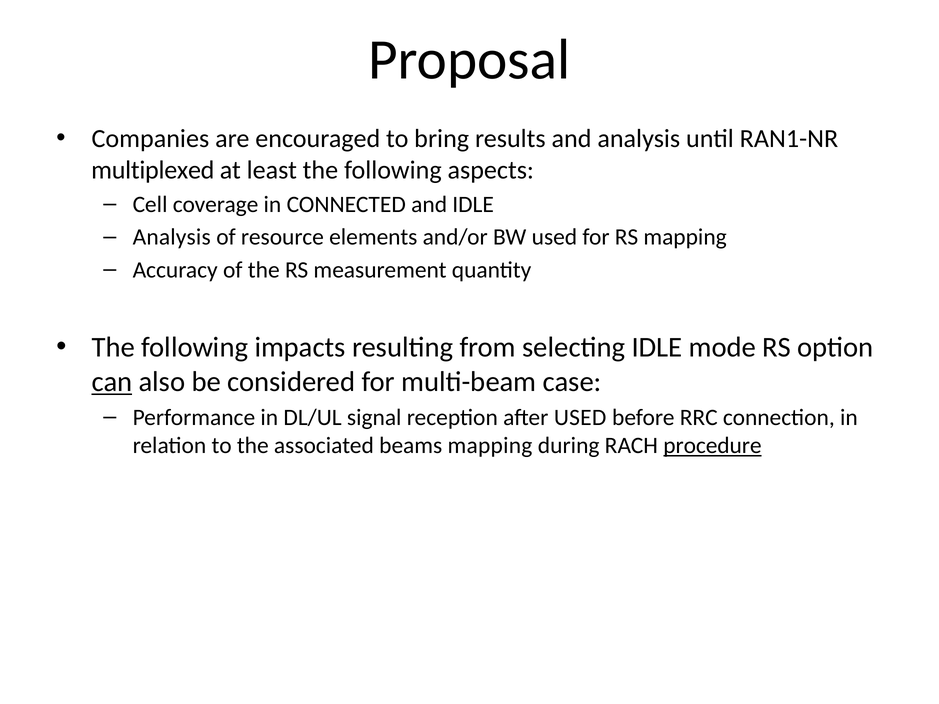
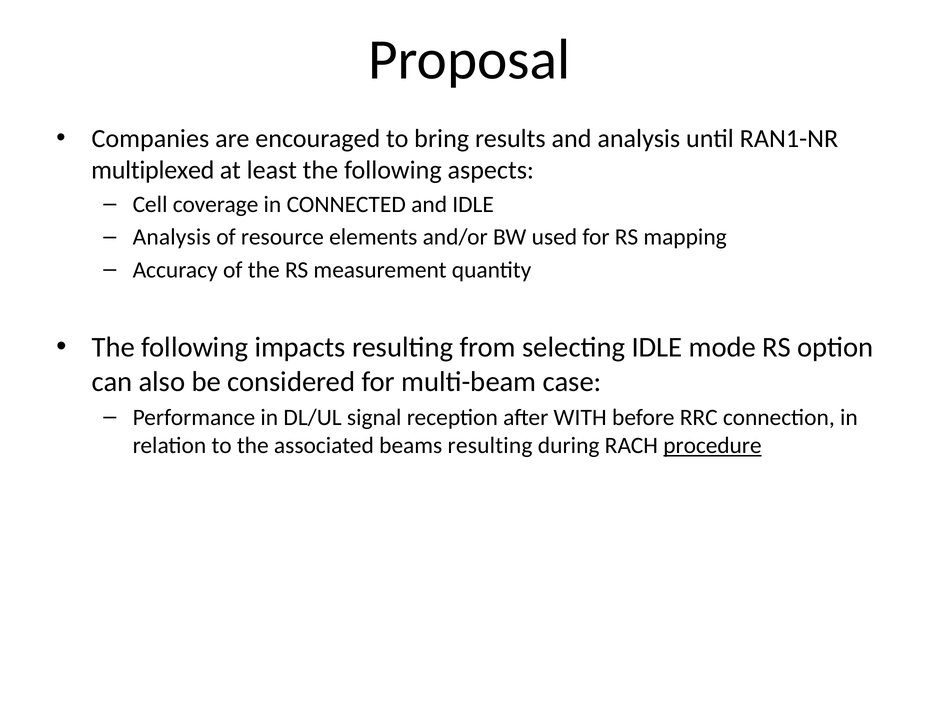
can underline: present -> none
after USED: USED -> WITH
beams mapping: mapping -> resulting
